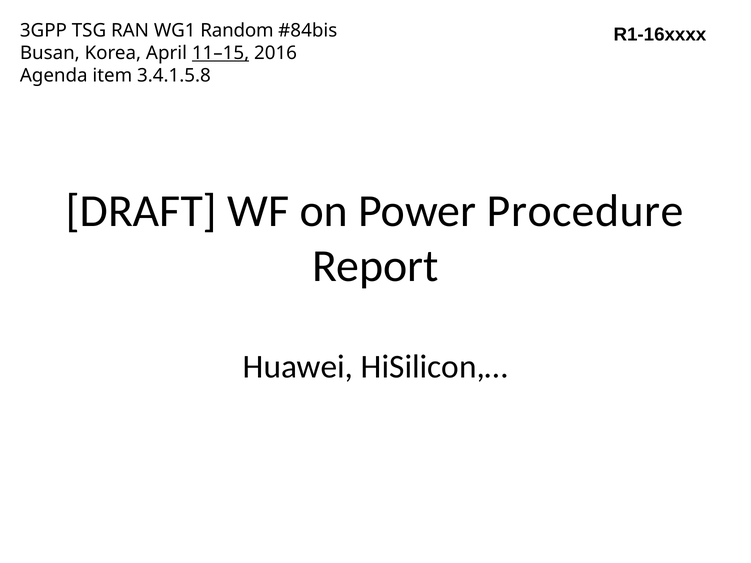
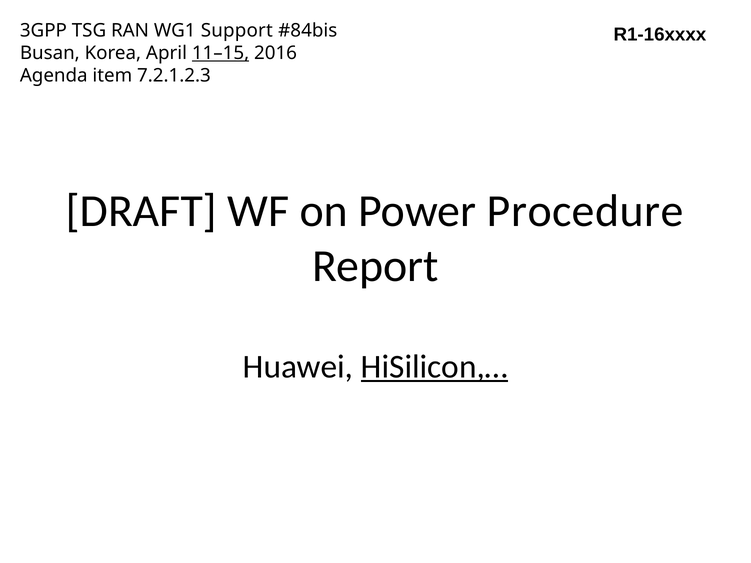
Random: Random -> Support
3.4.1.5.8: 3.4.1.5.8 -> 7.2.1.2.3
HiSilicon,… underline: none -> present
